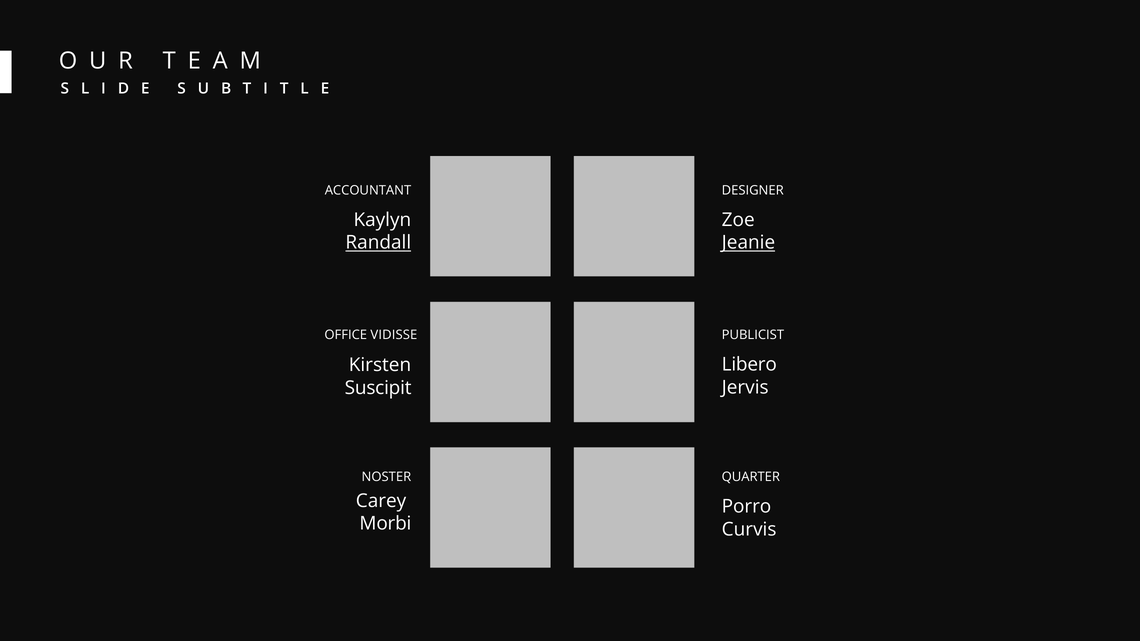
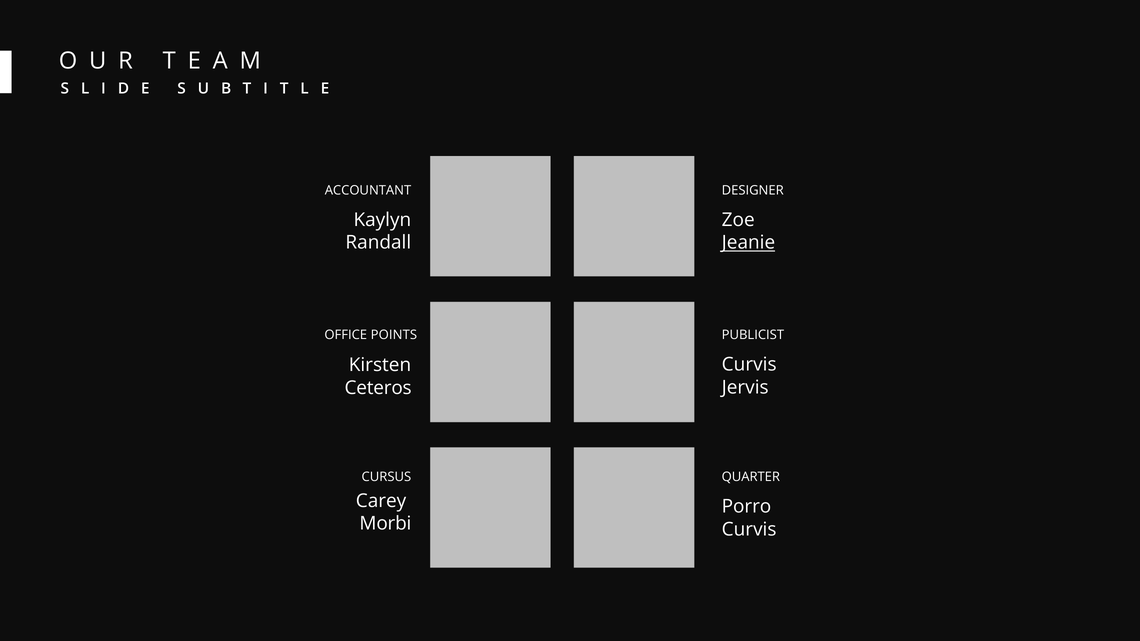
Randall underline: present -> none
VIDISSE: VIDISSE -> POINTS
Libero at (749, 365): Libero -> Curvis
Suscipit: Suscipit -> Ceteros
NOSTER: NOSTER -> CURSUS
